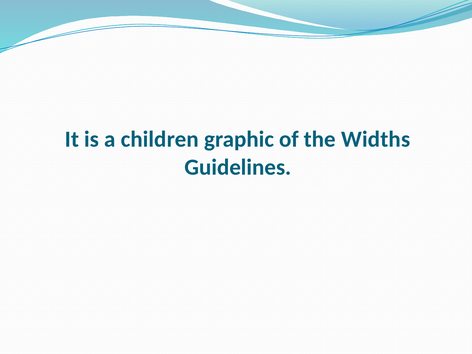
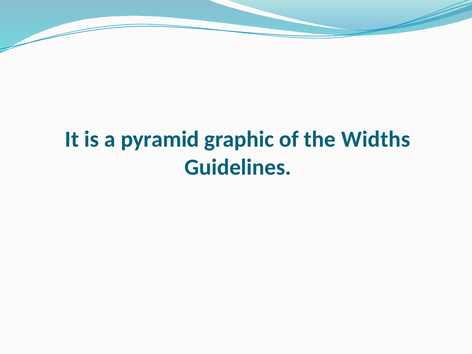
children: children -> pyramid
